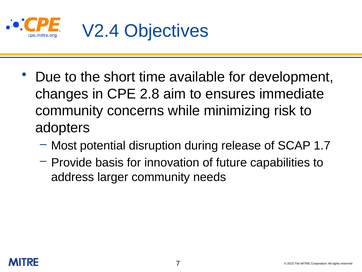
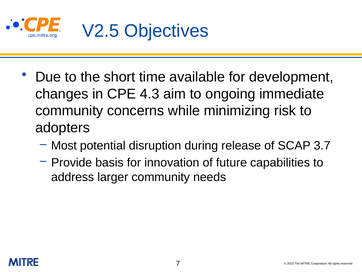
V2.4: V2.4 -> V2.5
2.8: 2.8 -> 4.3
ensures: ensures -> ongoing
1.7: 1.7 -> 3.7
